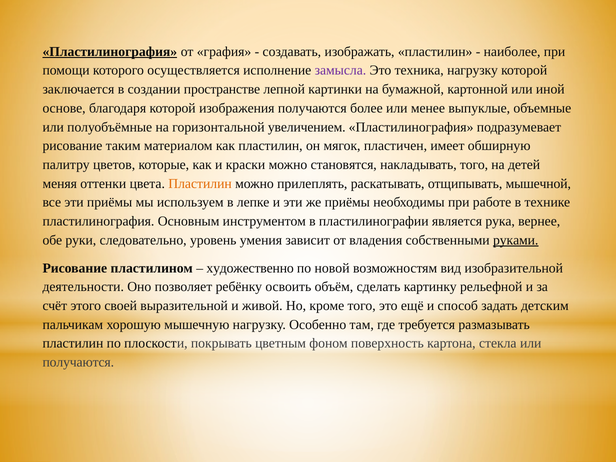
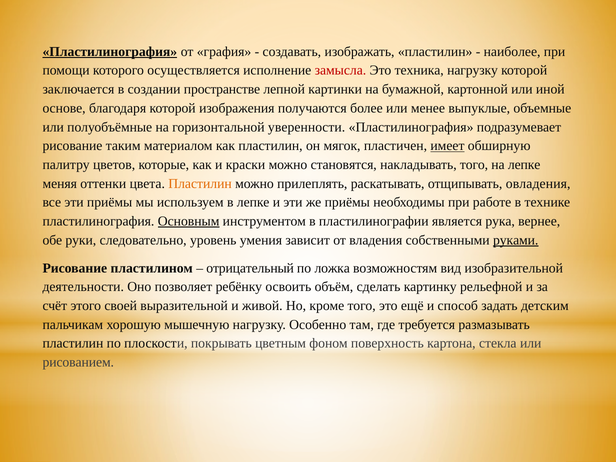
замысла colour: purple -> red
увеличением: увеличением -> уверенности
имеет underline: none -> present
на детей: детей -> лепке
мышечной: мышечной -> овладения
Основным underline: none -> present
художественно: художественно -> отрицательный
новой: новой -> ложка
получаются at (78, 362): получаются -> рисованием
